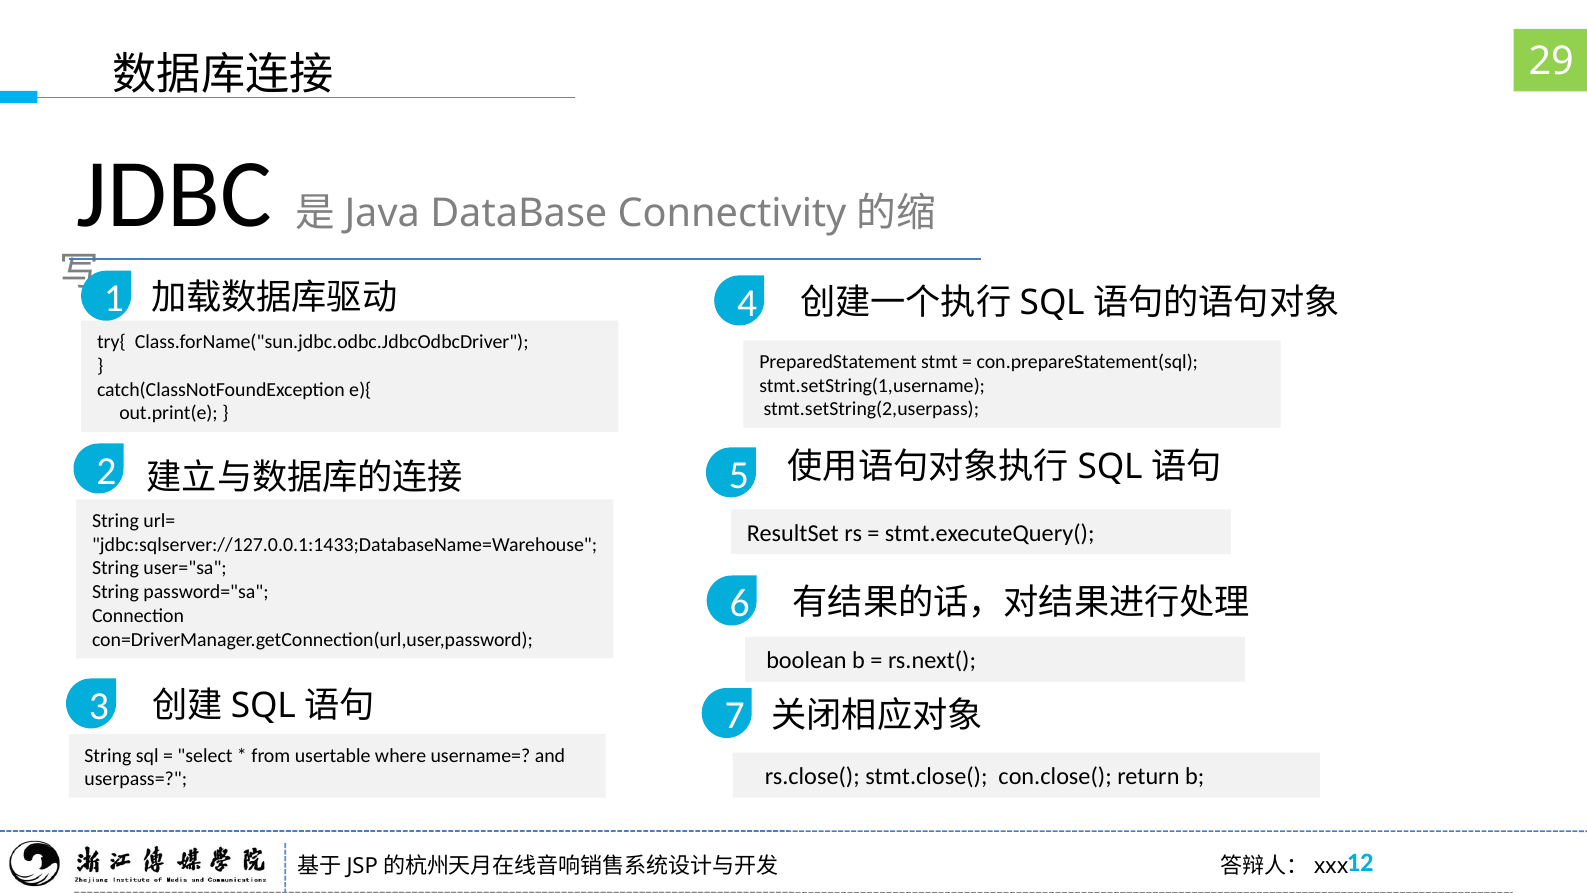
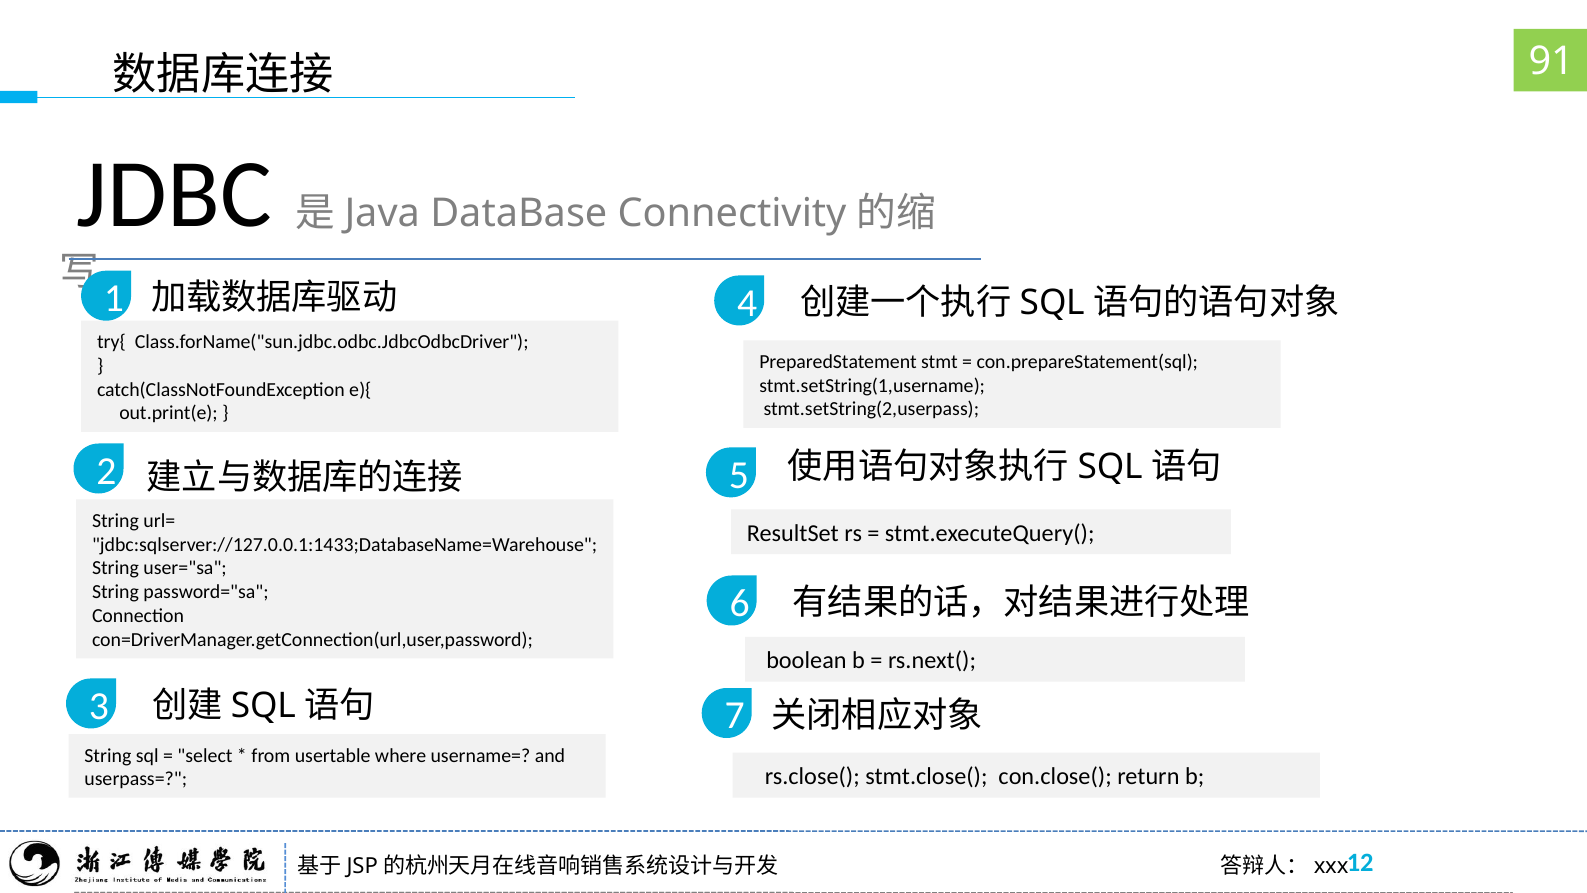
29: 29 -> 91
